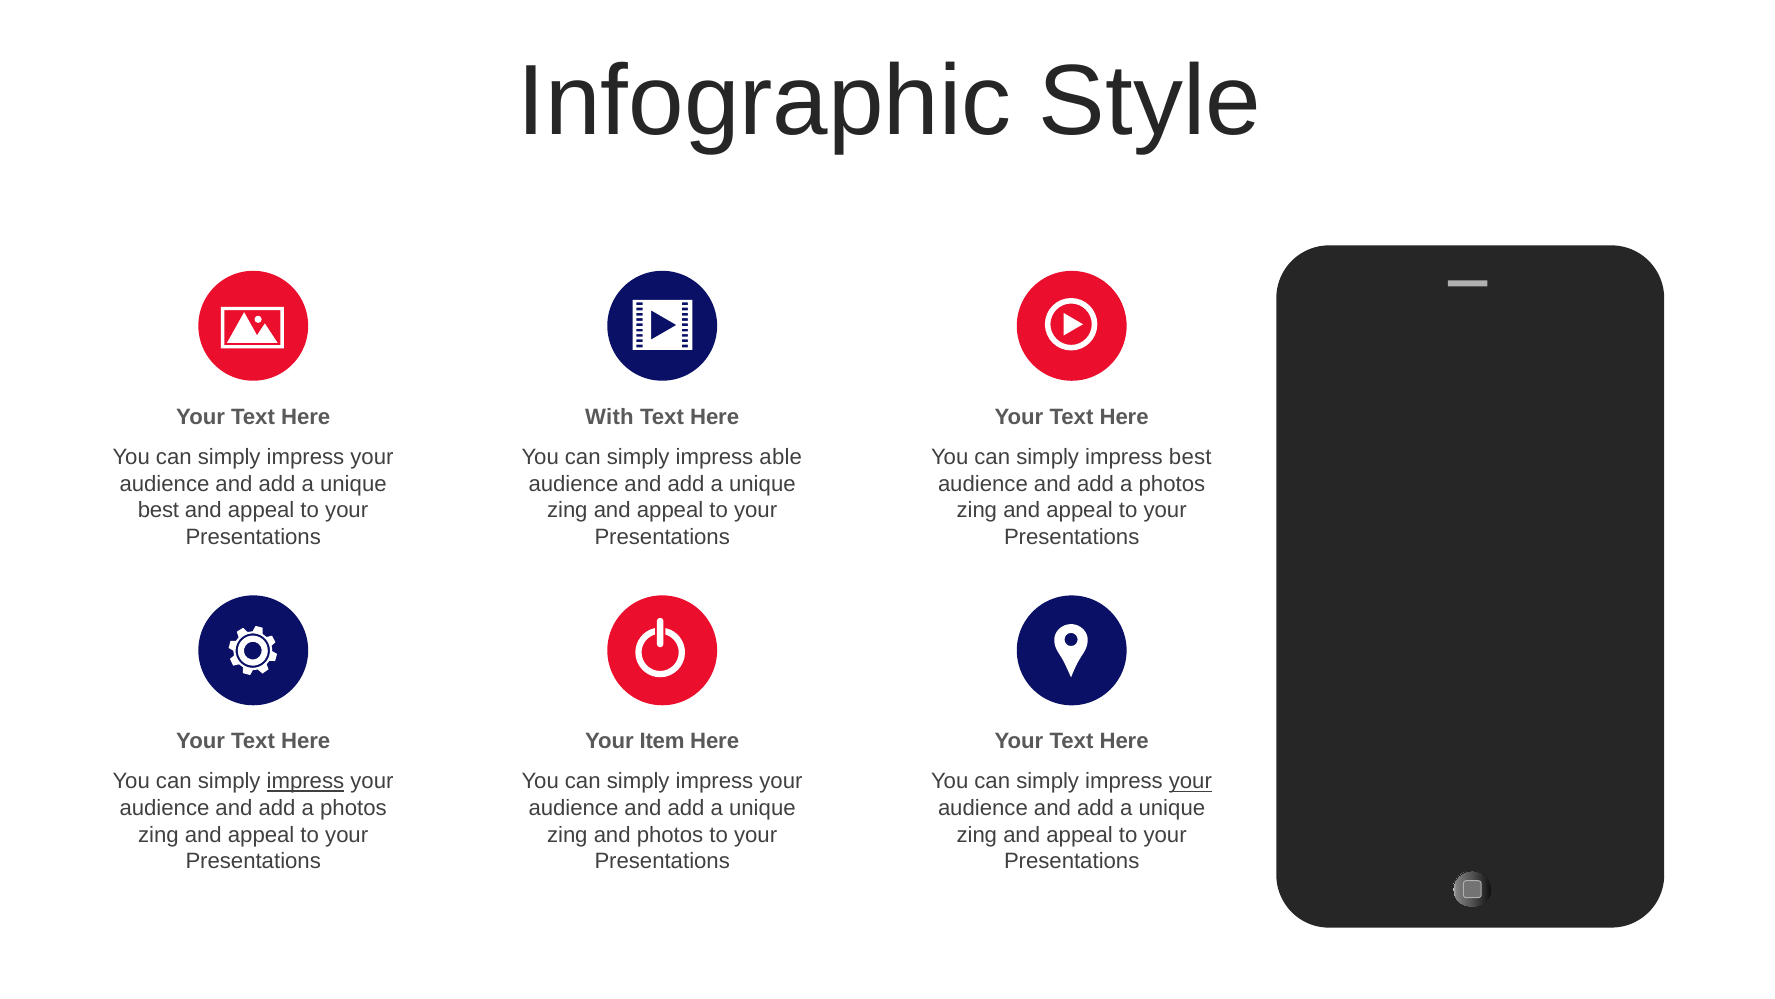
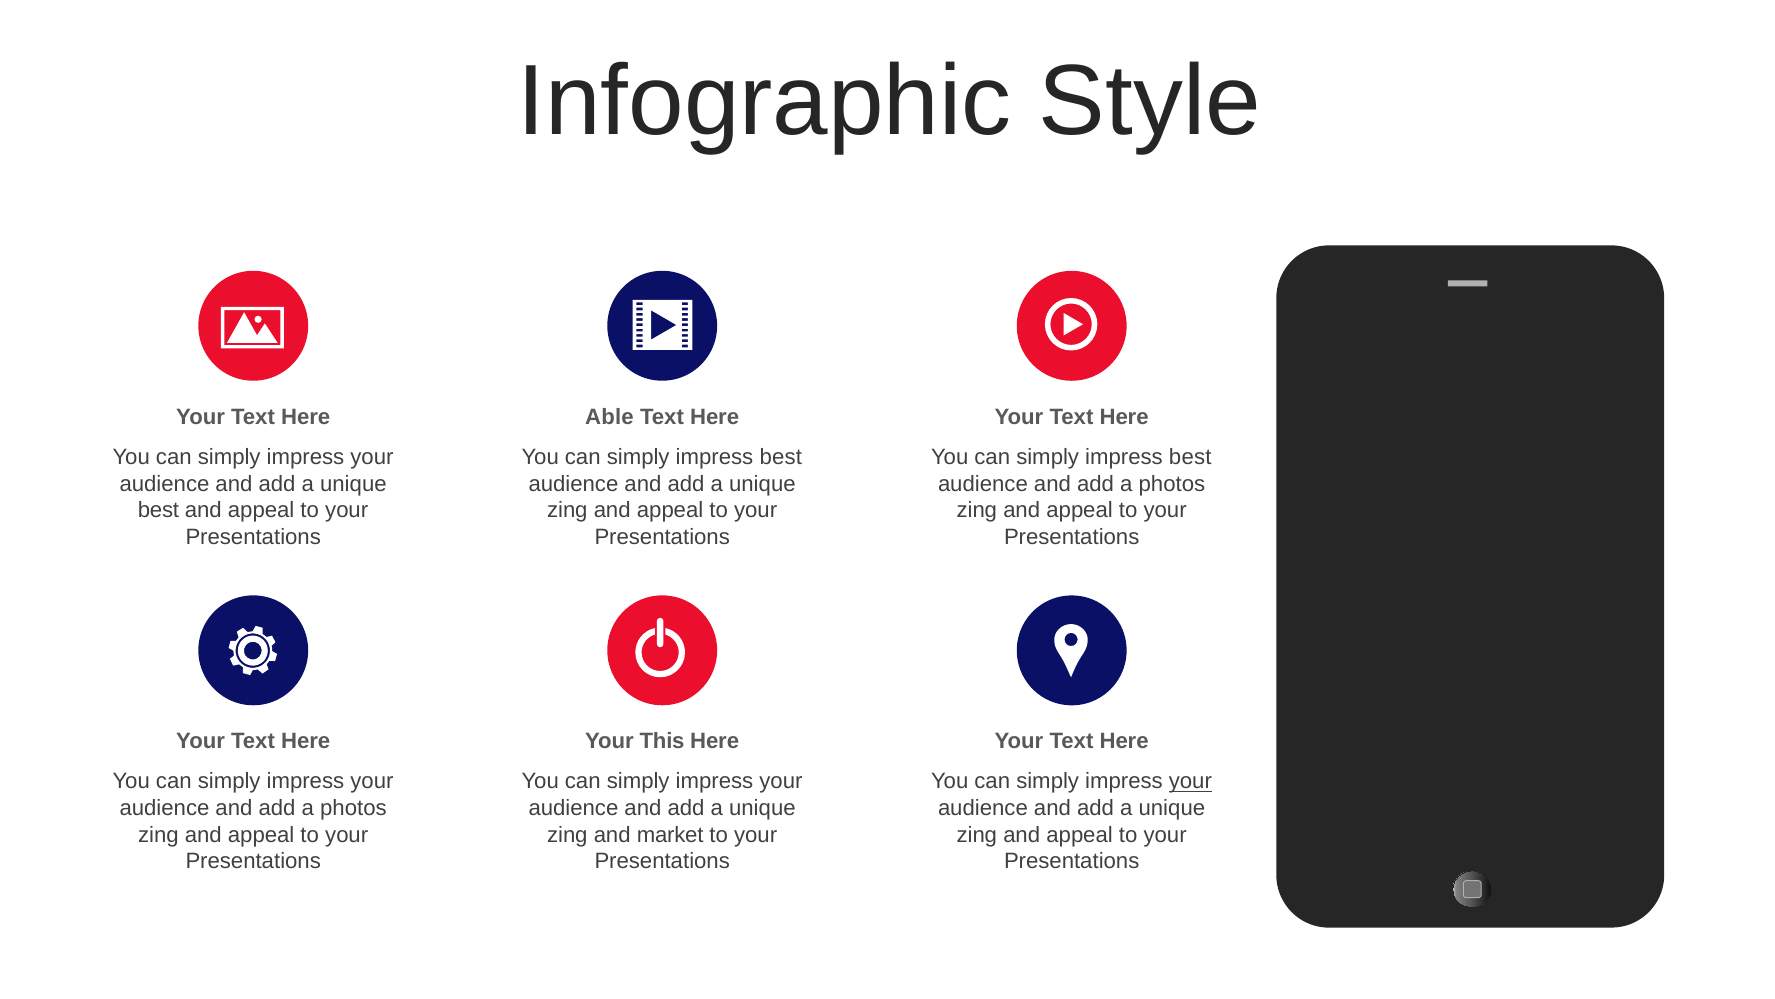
With: With -> Able
able at (781, 457): able -> best
Item: Item -> This
impress at (305, 781) underline: present -> none
and photos: photos -> market
